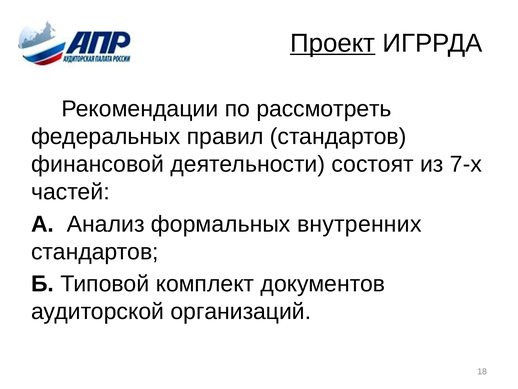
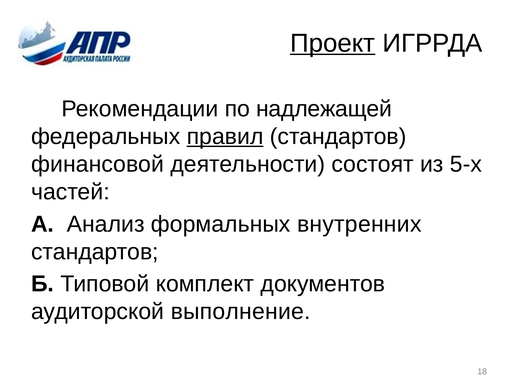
рассмотреть: рассмотреть -> надлежащей
правил underline: none -> present
7-х: 7-х -> 5-х
организаций: организаций -> выполнение
